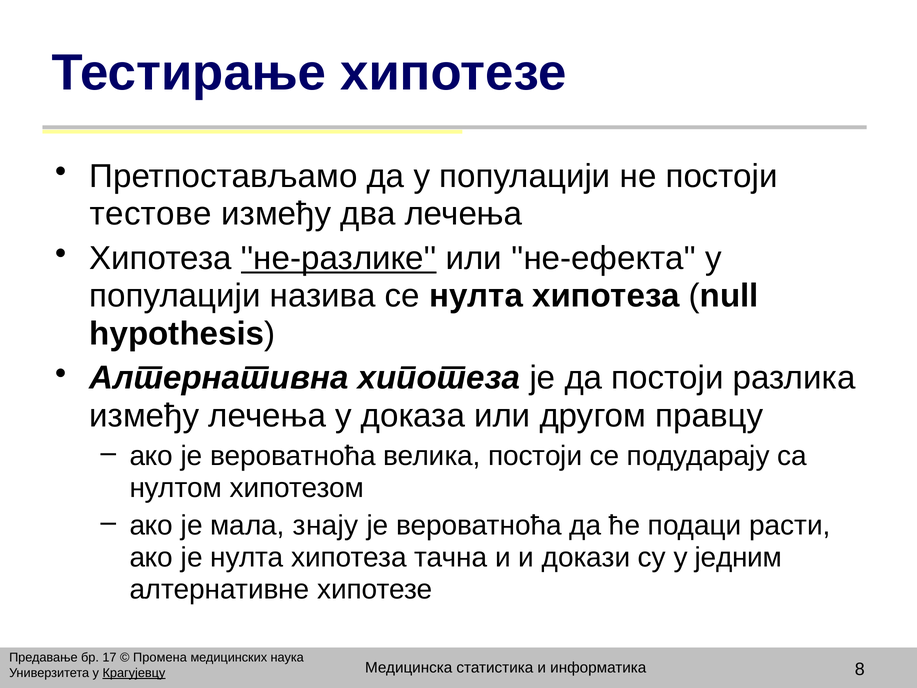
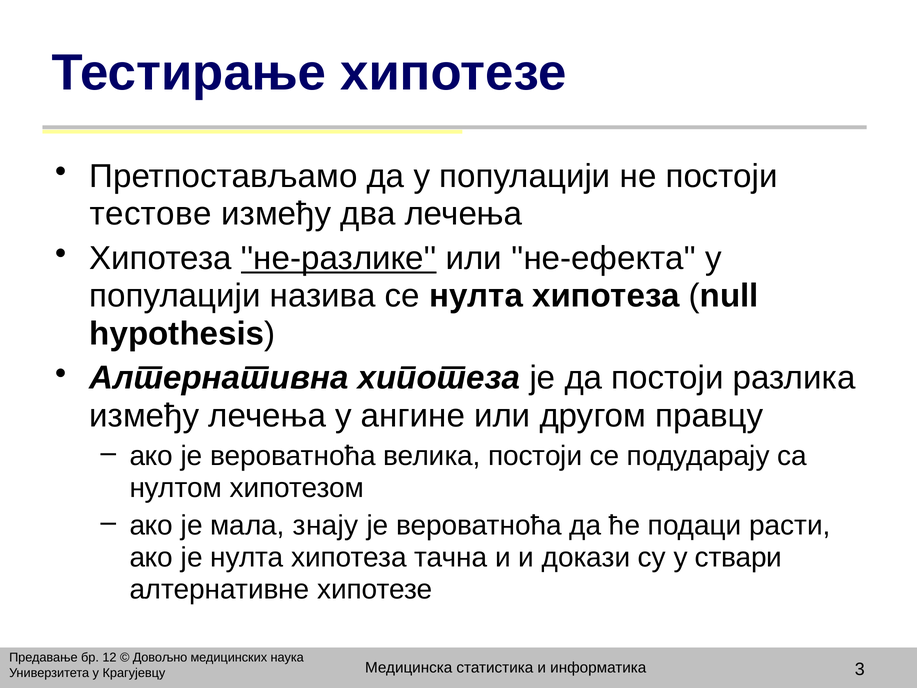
доказа: доказа -> ангине
једним: једним -> ствари
17: 17 -> 12
Промена: Промена -> Довољно
8: 8 -> 3
Крагујевцу underline: present -> none
